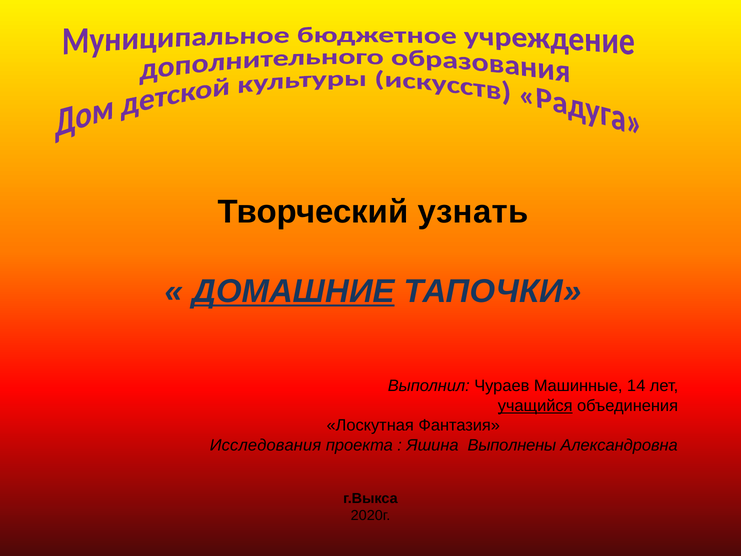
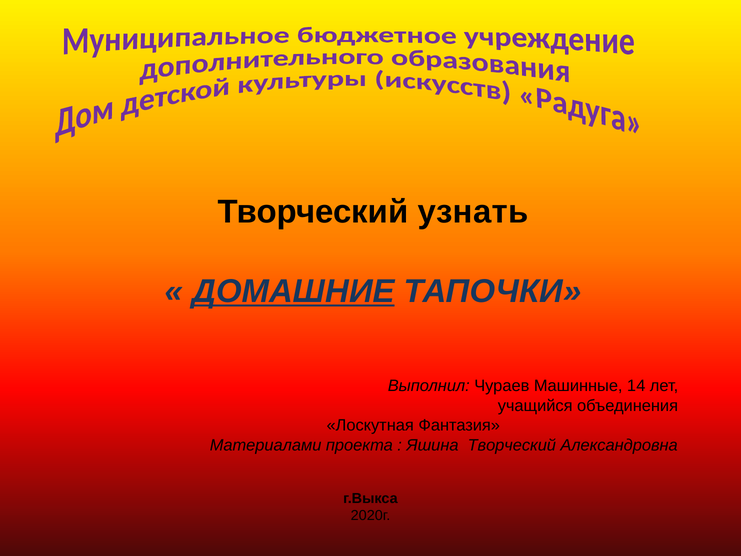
учащийся underline: present -> none
Исследования: Исследования -> Материалами
Яшина Выполнены: Выполнены -> Творческий
